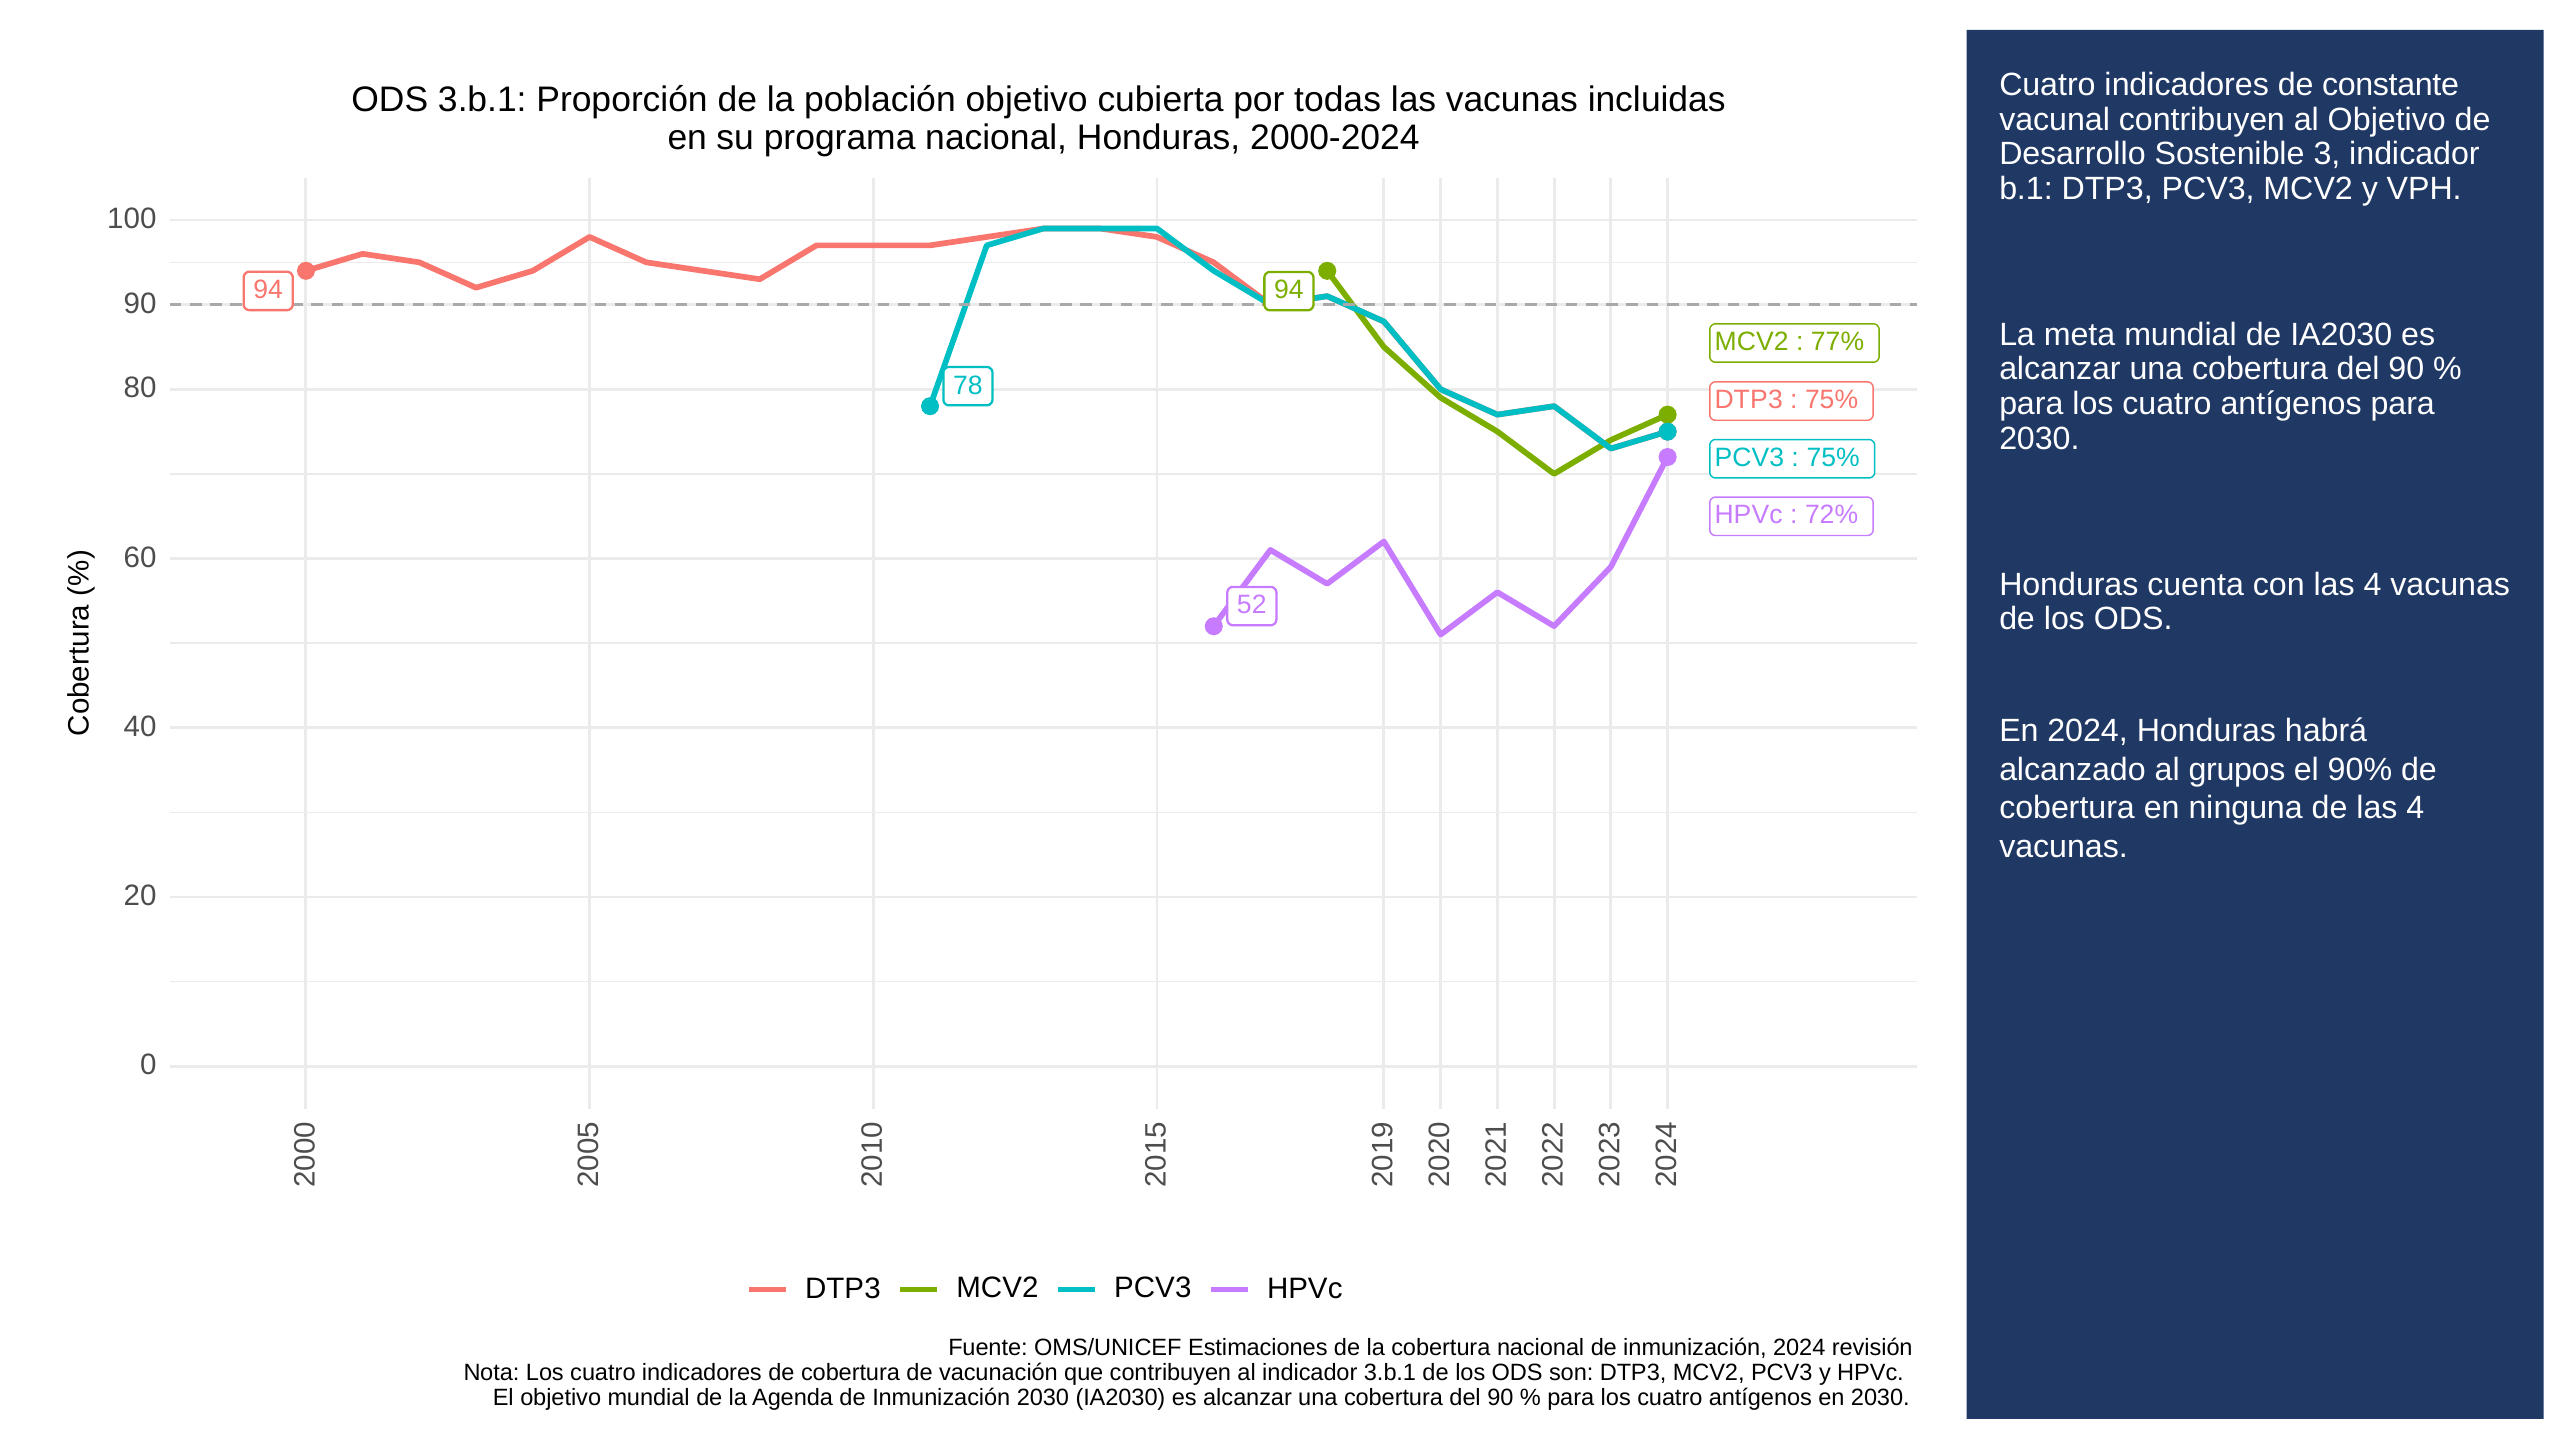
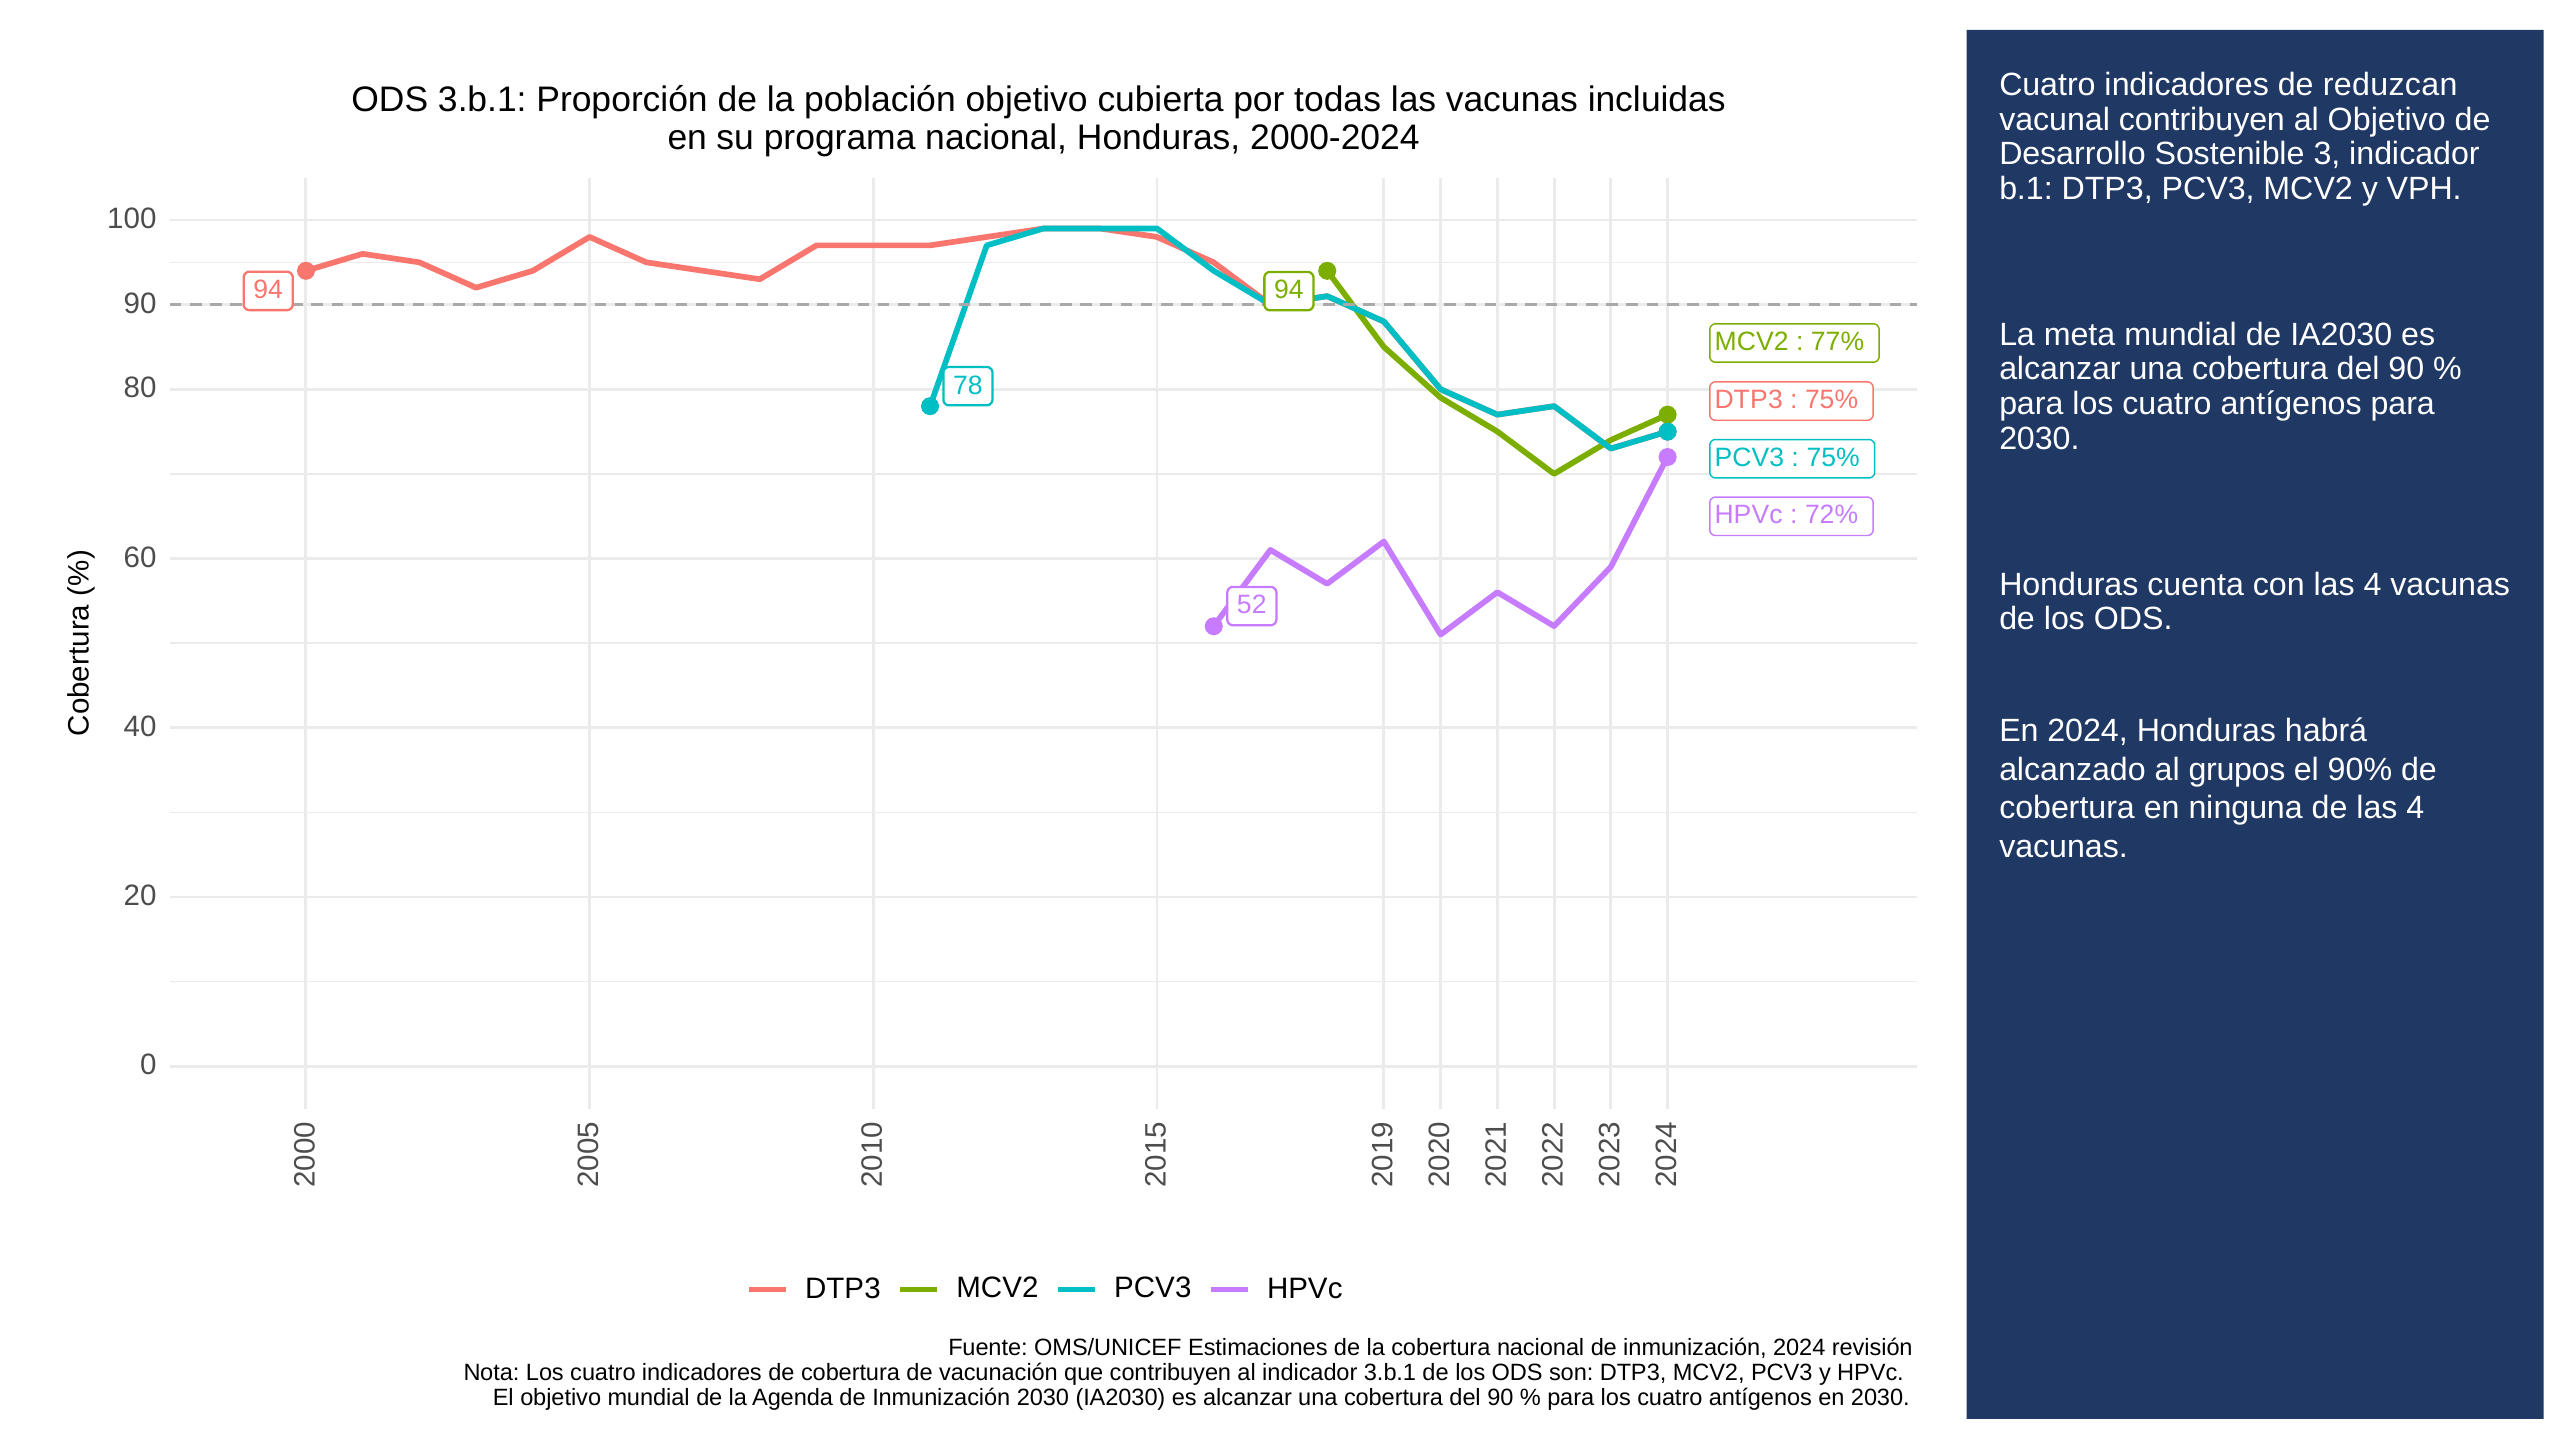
constante: constante -> reduzcan
